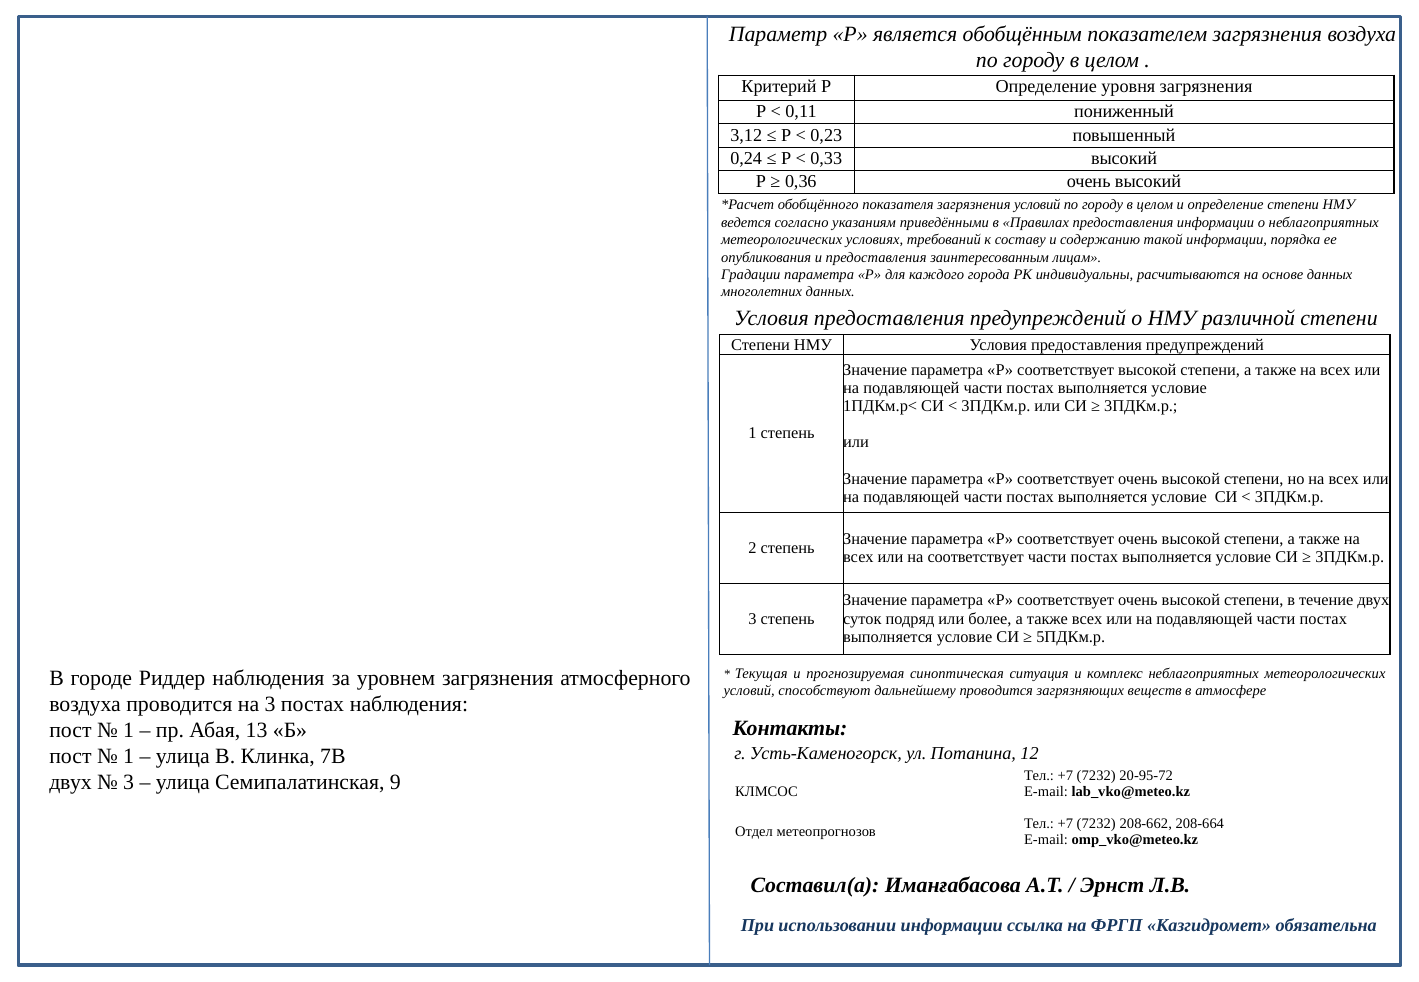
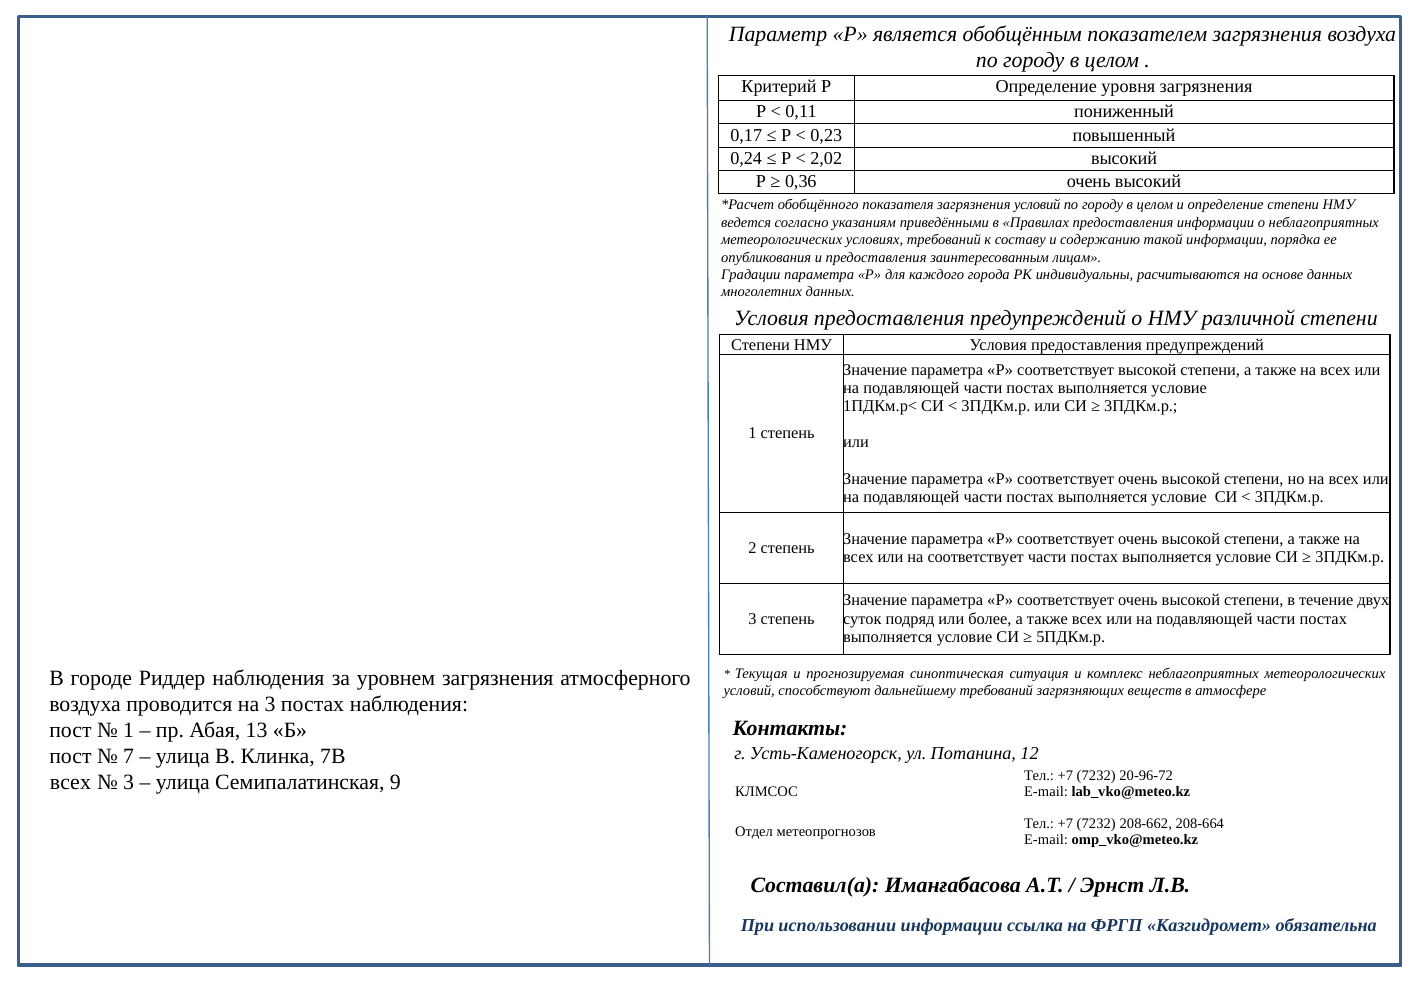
3,12: 3,12 -> 0,17
0,33: 0,33 -> 2,02
дальнейшему проводится: проводится -> требований
1 at (129, 757): 1 -> 7
20-95-72: 20-95-72 -> 20-96-72
двух at (71, 783): двух -> всех
